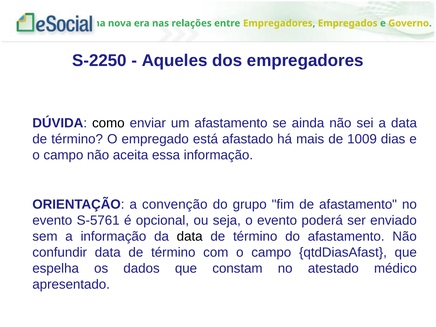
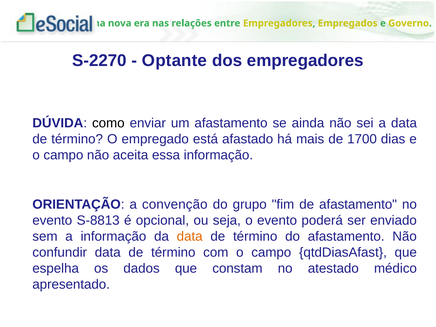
S-2250: S-2250 -> S-2270
Aqueles: Aqueles -> Optante
1009: 1009 -> 1700
S-5761: S-5761 -> S-8813
data at (190, 236) colour: black -> orange
